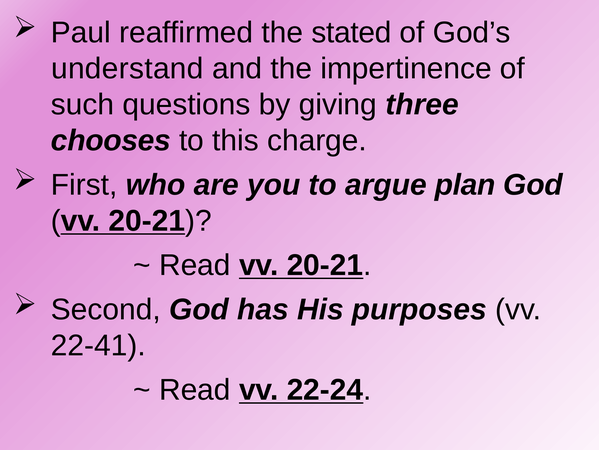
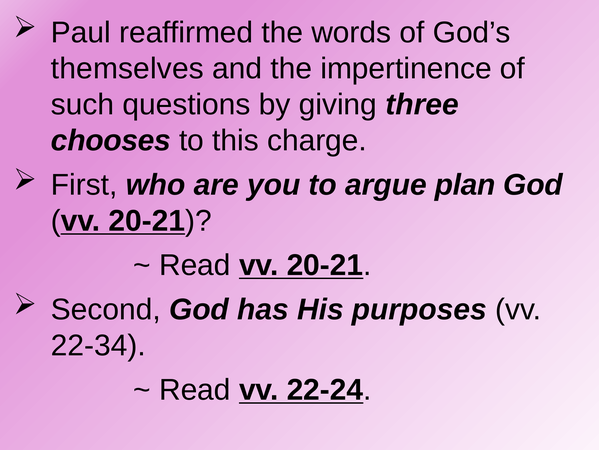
stated: stated -> words
understand: understand -> themselves
22-41: 22-41 -> 22-34
